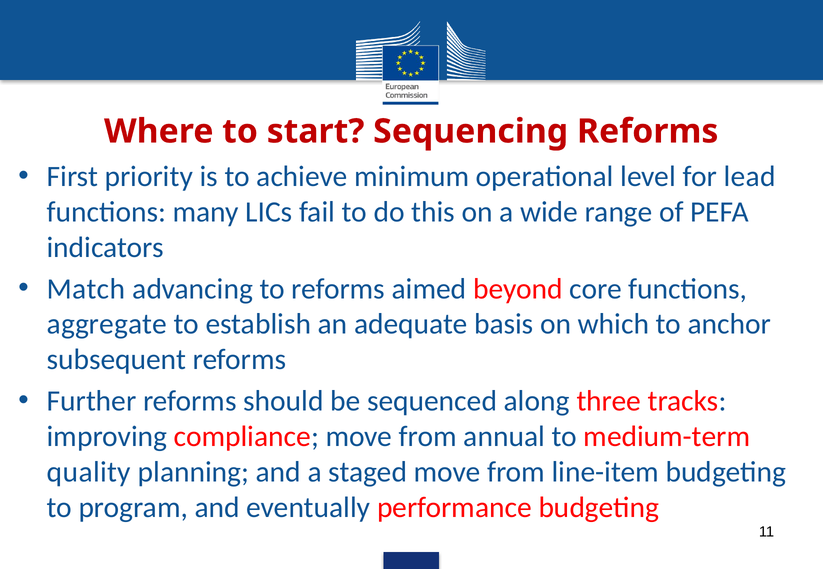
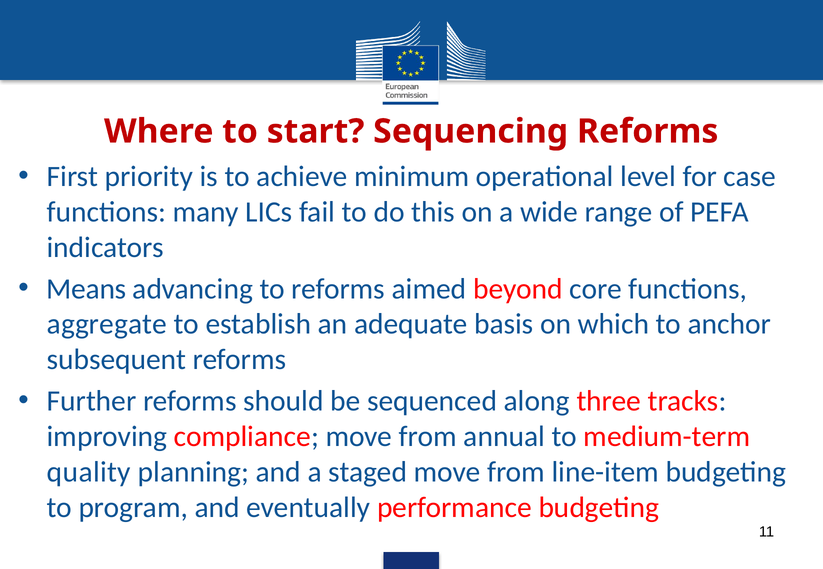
lead: lead -> case
Match: Match -> Means
